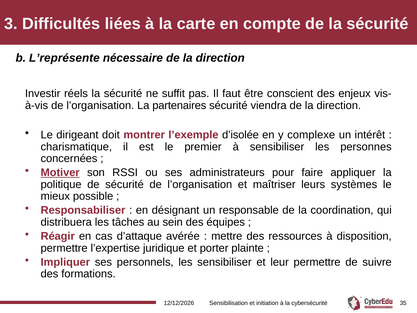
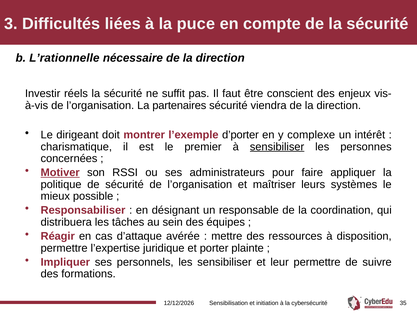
carte: carte -> puce
L’représente: L’représente -> L’rationnelle
d’isolée: d’isolée -> d’porter
sensibiliser at (277, 147) underline: none -> present
